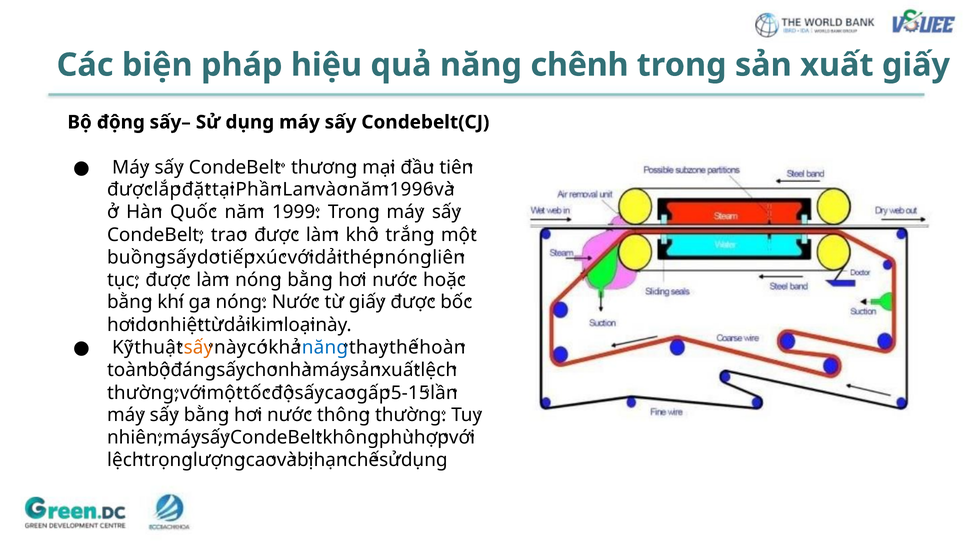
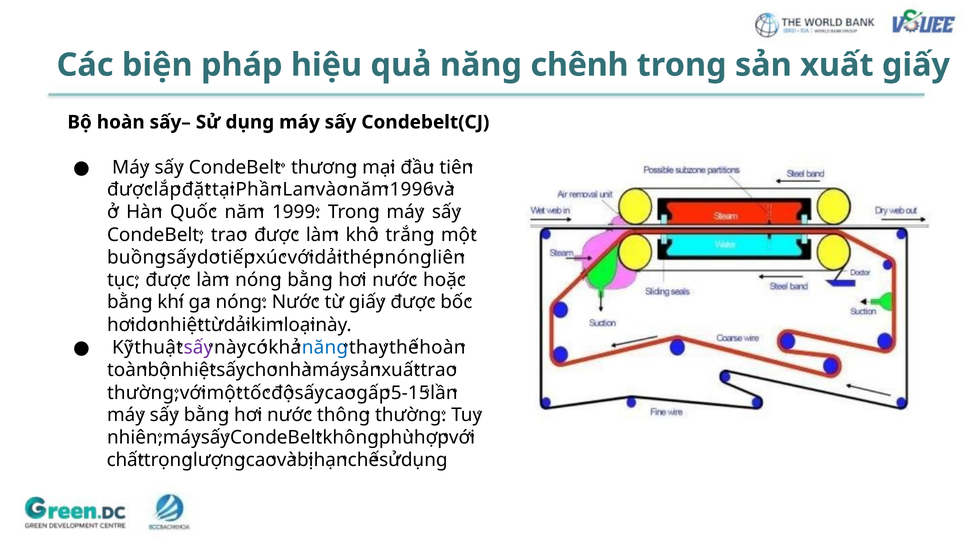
Bộ động: động -> hoàn
sấy at (198, 348) colour: orange -> purple
đáng at (193, 370): đáng -> nhiệt
lệch at (439, 370): lệch -> trao
lệch at (125, 460): lệch -> chất
